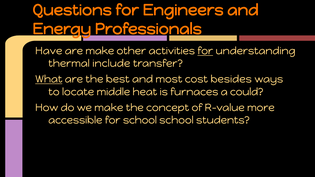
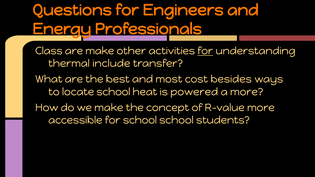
Have: Have -> Class
What underline: present -> none
locate middle: middle -> school
furnaces: furnaces -> powered
a could: could -> more
